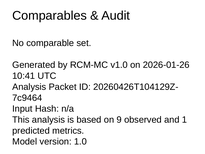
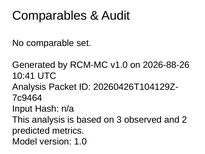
2026-01-26: 2026-01-26 -> 2026-88-26
9: 9 -> 3
1: 1 -> 2
